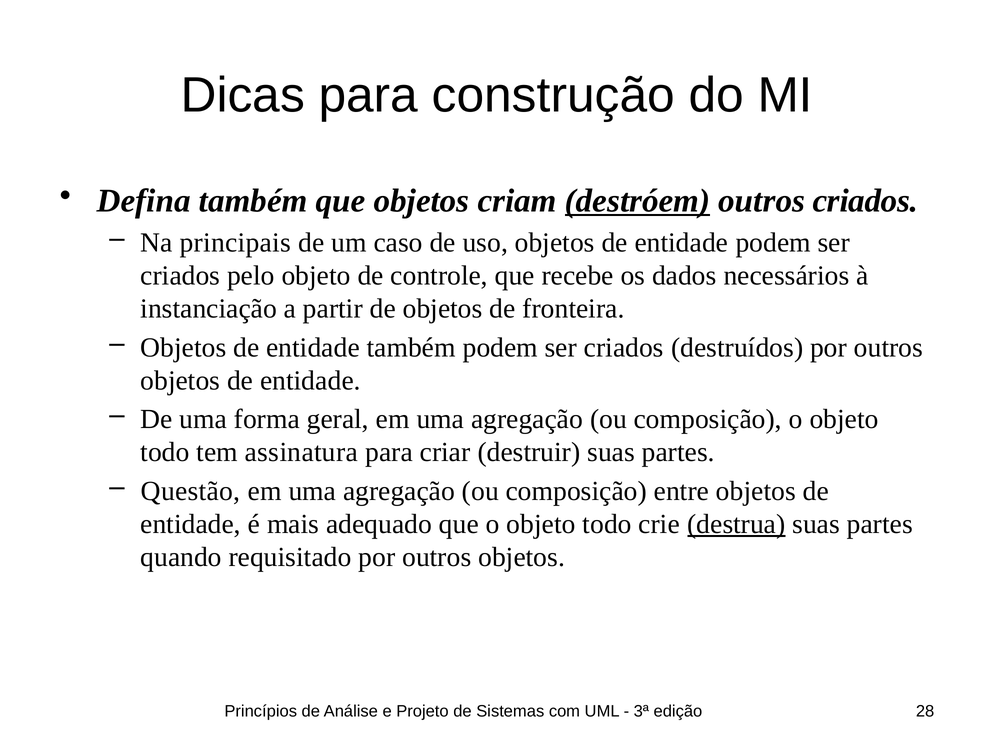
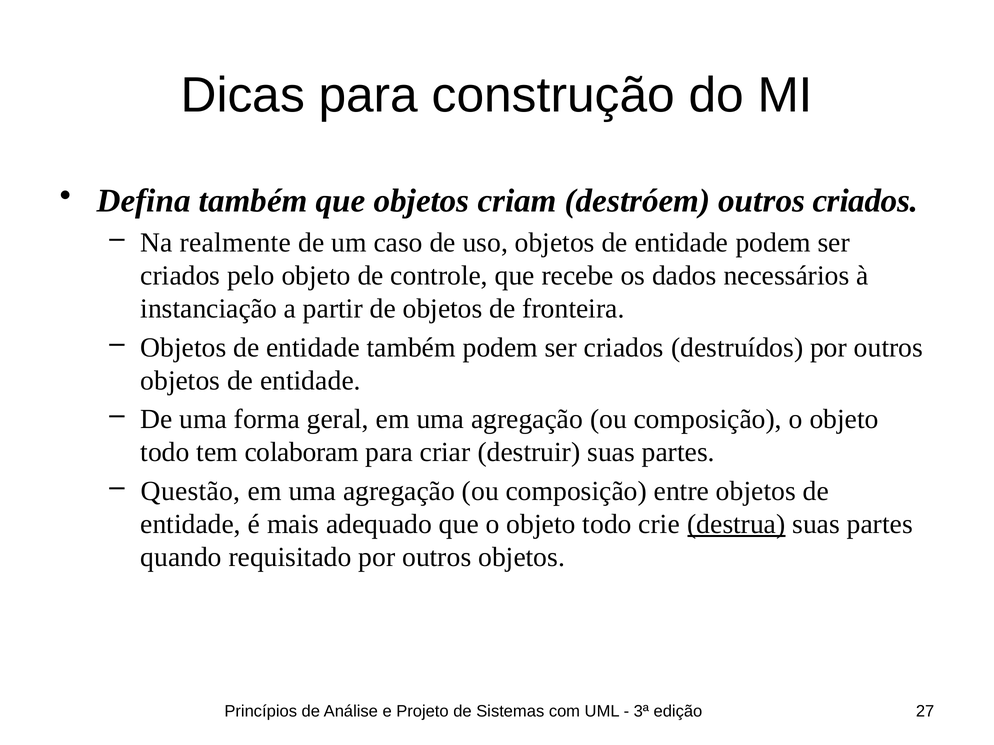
destróem underline: present -> none
principais: principais -> realmente
assinatura: assinatura -> colaboram
28: 28 -> 27
